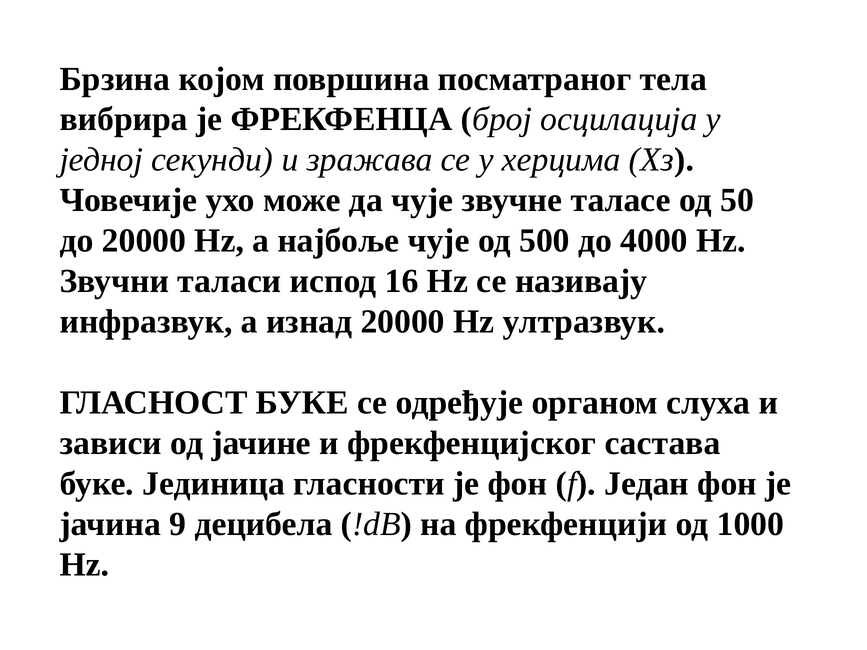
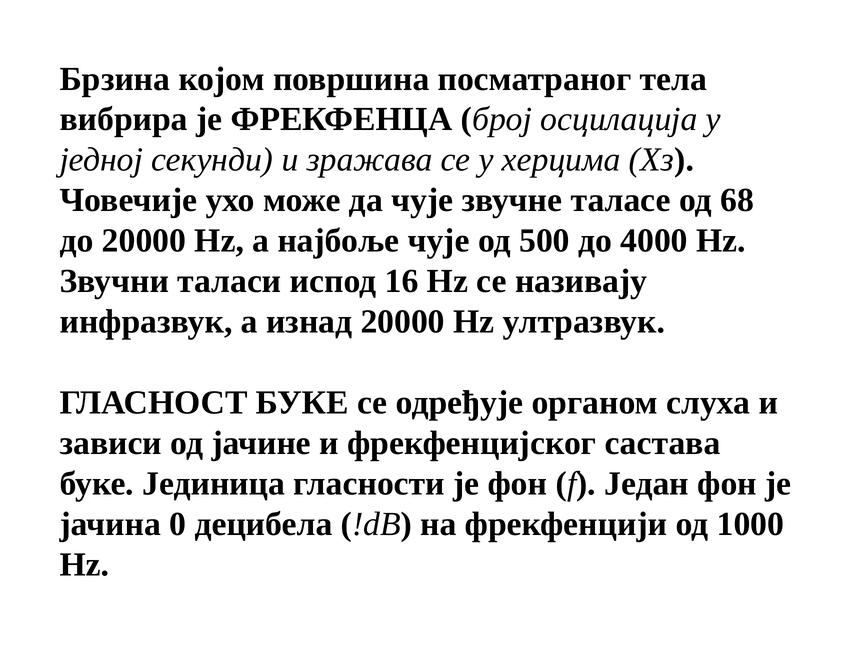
50: 50 -> 68
9: 9 -> 0
